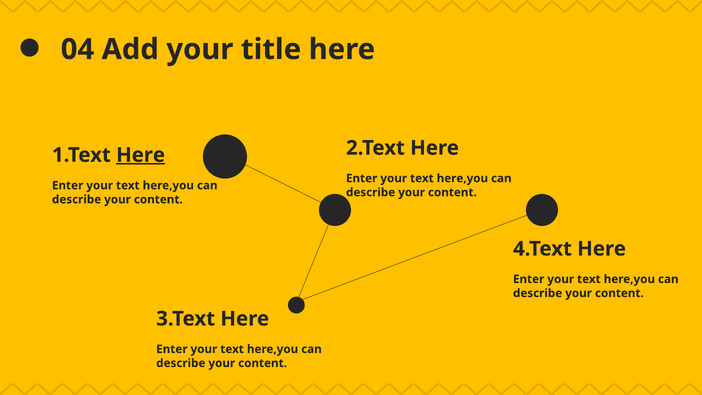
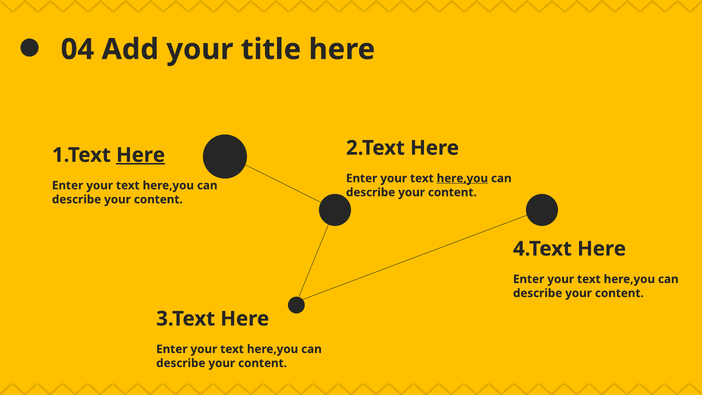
here,you at (462, 178) underline: none -> present
